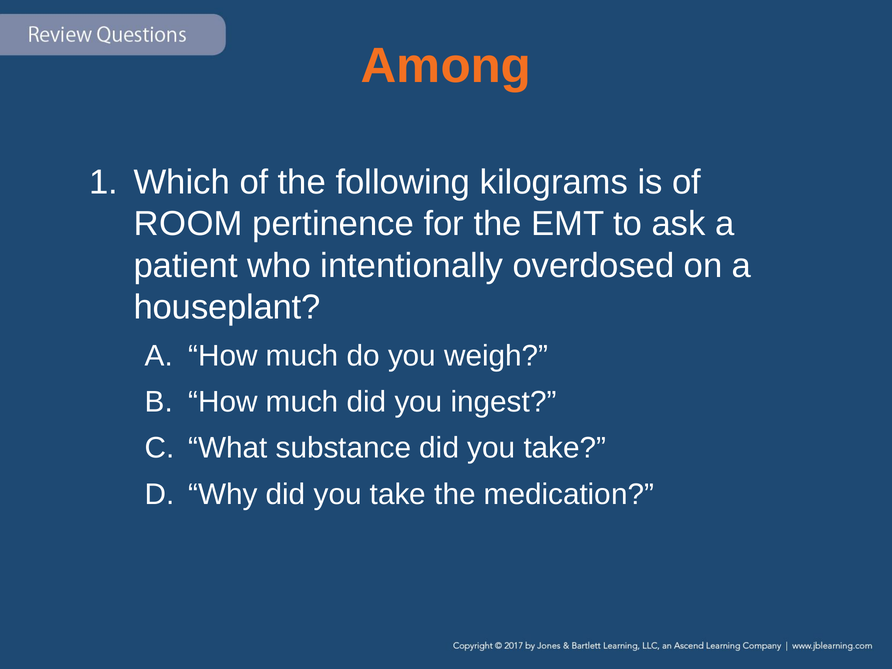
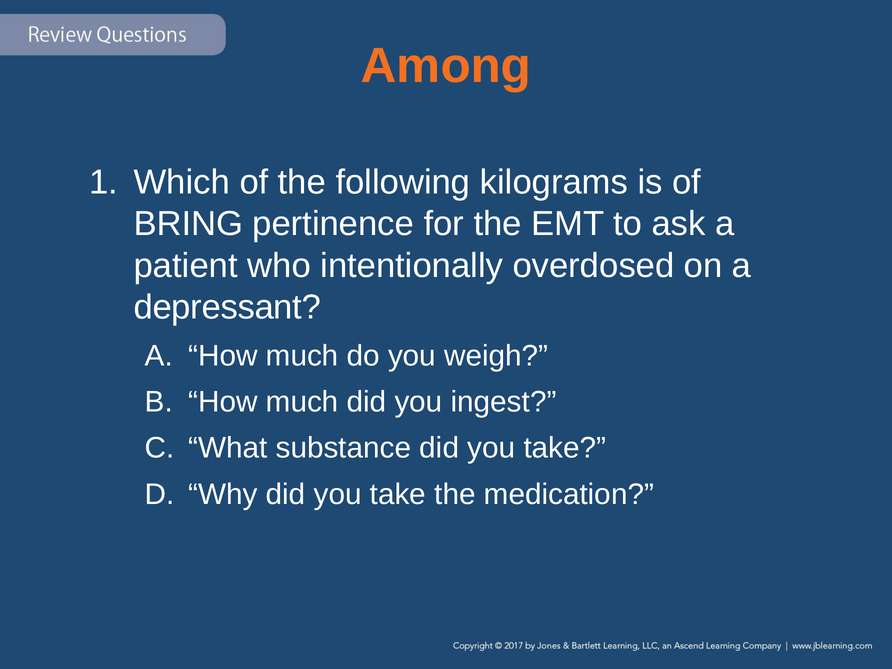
ROOM: ROOM -> BRING
houseplant: houseplant -> depressant
